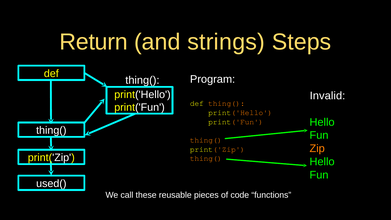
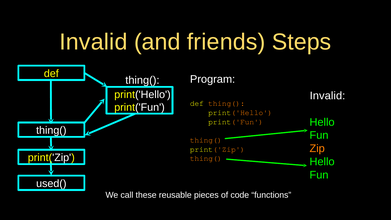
Return at (94, 42): Return -> Invalid
strings: strings -> friends
